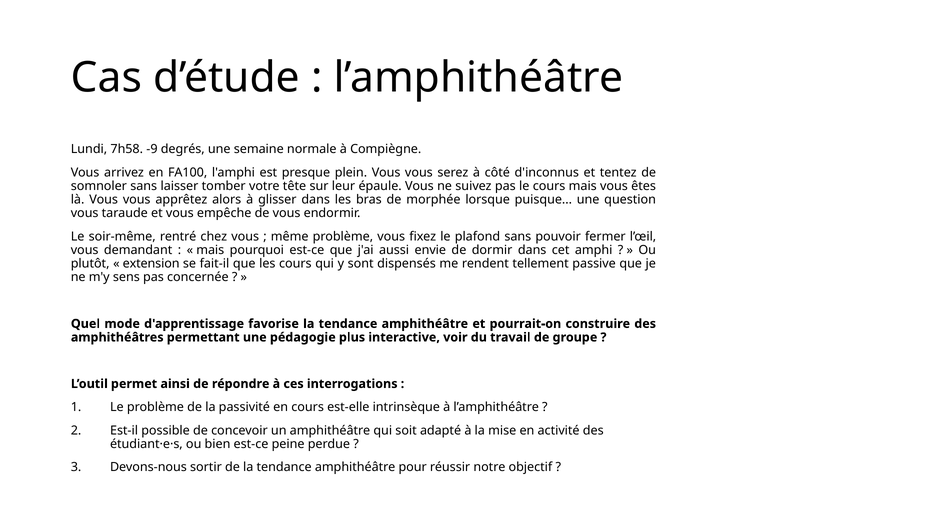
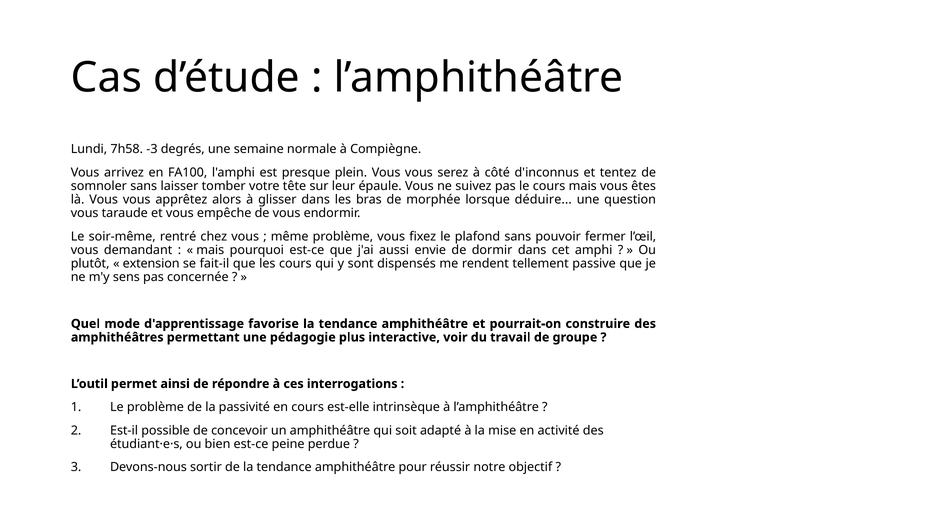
-9: -9 -> -3
puisque: puisque -> déduire
